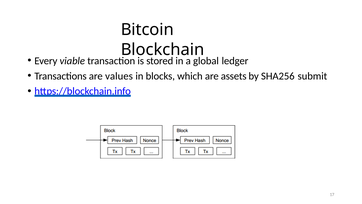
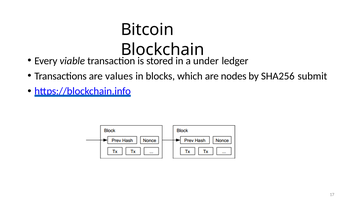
global: global -> under
assets: assets -> nodes
